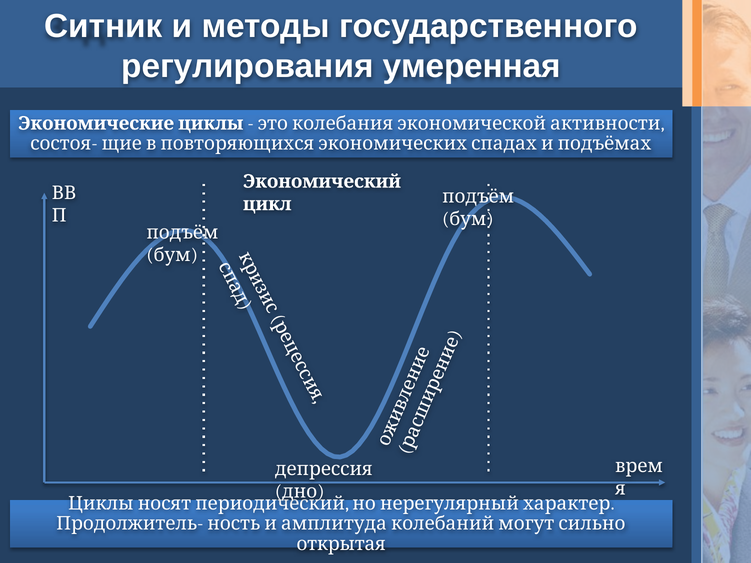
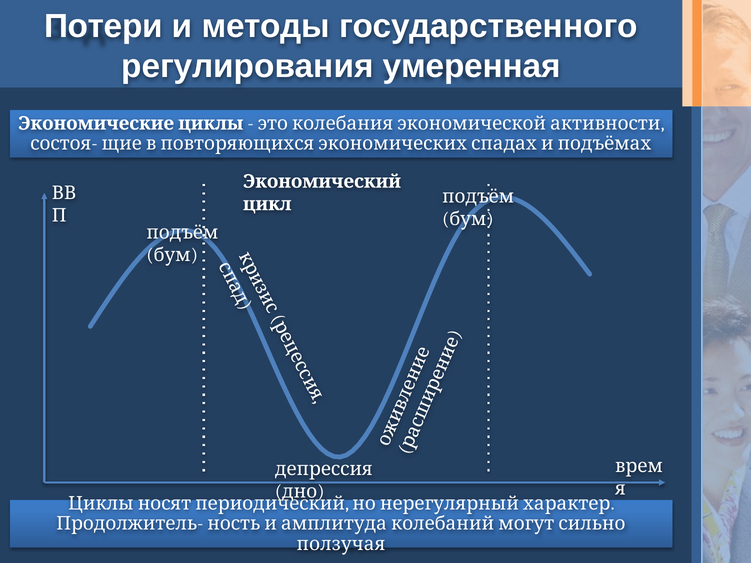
Ситник: Ситник -> Потери
открытая: открытая -> ползучая
